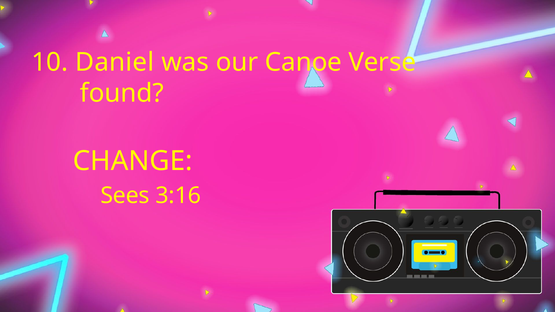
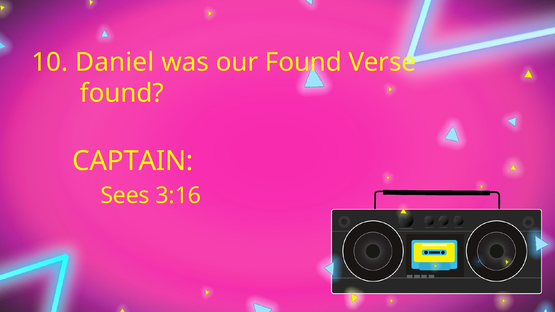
our Canoe: Canoe -> Found
CHANGE: CHANGE -> CAPTAIN
